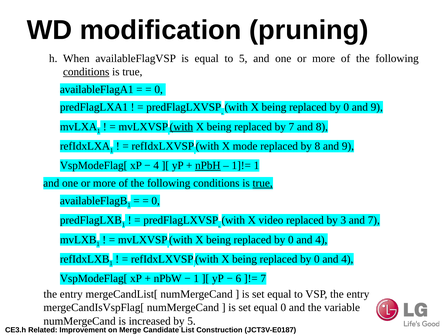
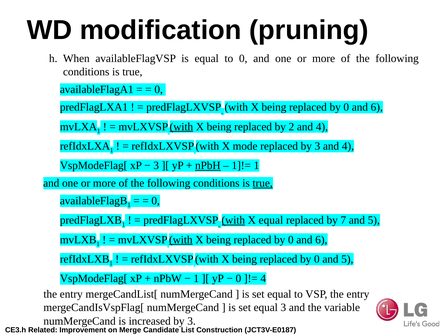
to 5: 5 -> 0
conditions at (86, 72) underline: present -> none
9 at (377, 107): 9 -> 6
by 7: 7 -> 2
8 at (322, 126): 8 -> 4
replaced by 8: 8 -> 3
9 at (348, 146): 9 -> 4
4 at (156, 165): 4 -> 3
with at (233, 220) underline: none -> present
X video: video -> equal
3: 3 -> 7
7 at (374, 220): 7 -> 5
with at (181, 239) underline: none -> present
4 at (321, 239): 4 -> 6
4 at (347, 259): 4 -> 5
6 at (238, 278): 6 -> 0
7 at (263, 278): 7 -> 4
equal 0: 0 -> 3
increased by 5: 5 -> 3
